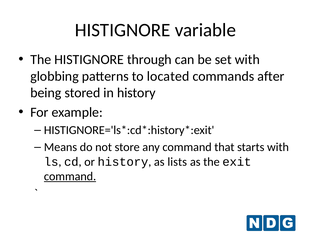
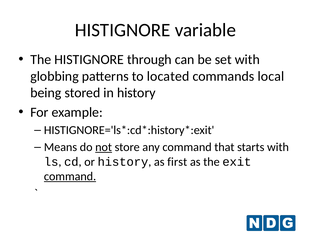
after: after -> local
not underline: none -> present
lists: lists -> first
